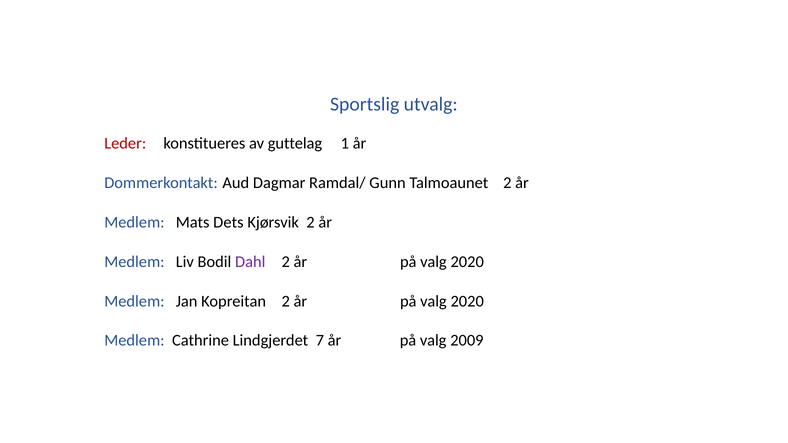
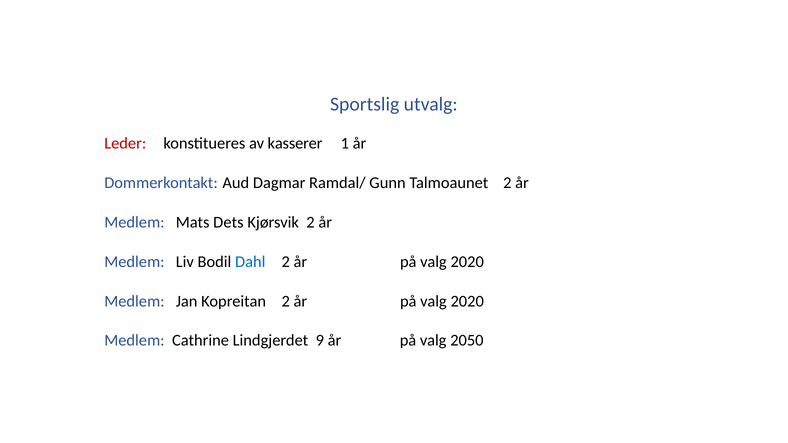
guttelag: guttelag -> kasserer
Dahl colour: purple -> blue
7: 7 -> 9
2009: 2009 -> 2050
